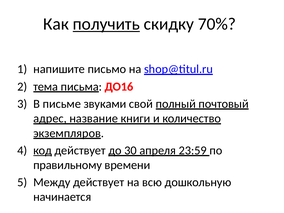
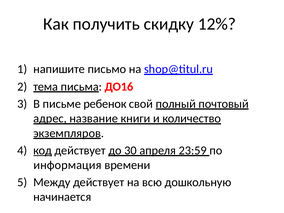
получить underline: present -> none
70%: 70% -> 12%
звуками: звуками -> ребенок
правильному: правильному -> информация
